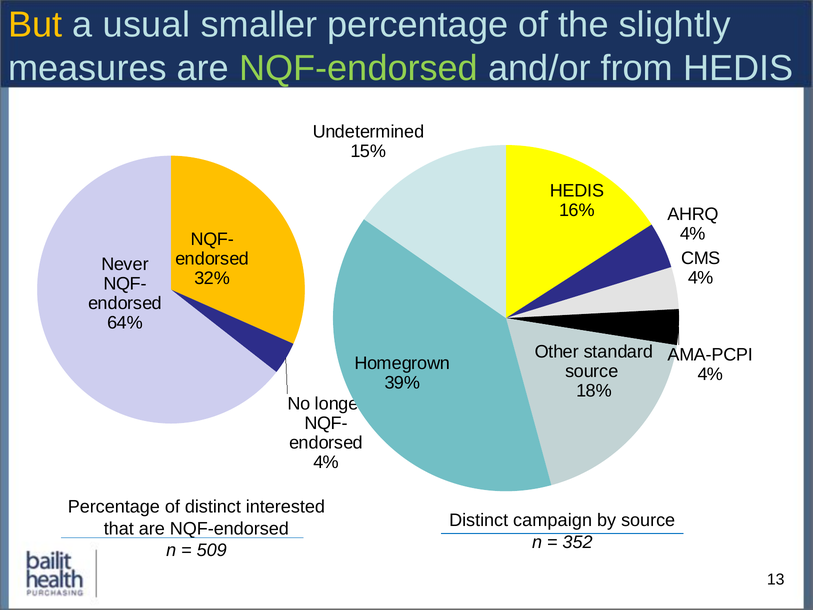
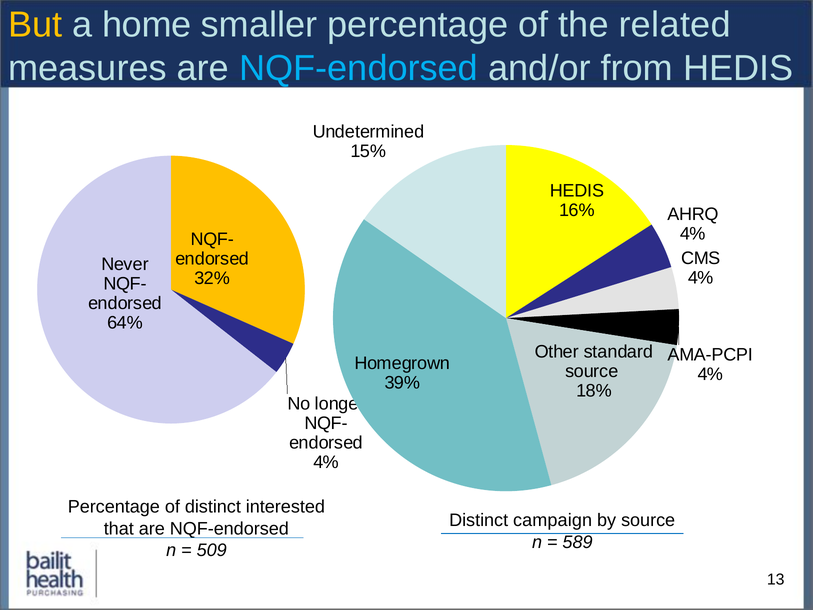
usual: usual -> home
slightly: slightly -> related
NQF-endorsed at (359, 68) colour: light green -> light blue
352: 352 -> 589
